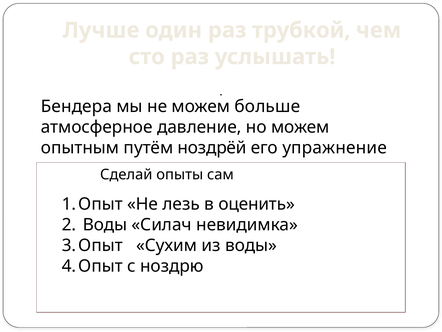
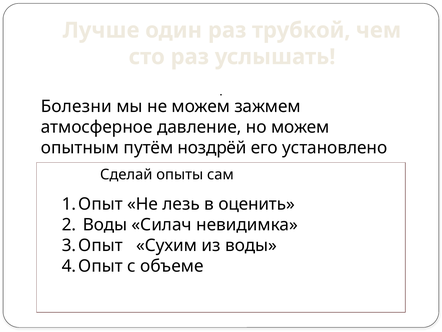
Бендера: Бендера -> Болезни
больше: больше -> зажмем
упражнение: упражнение -> установлено
ноздрю: ноздрю -> объеме
